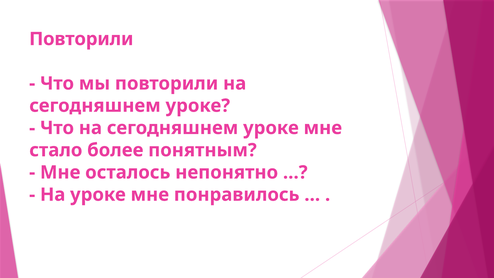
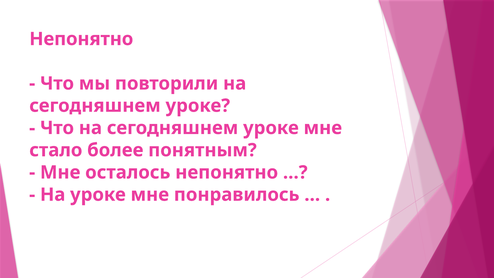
Повторили at (81, 39): Повторили -> Непонятно
